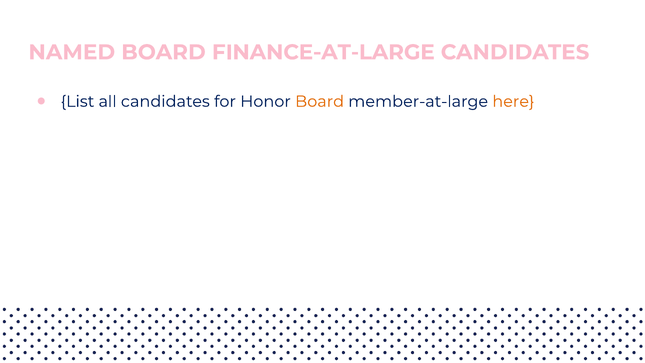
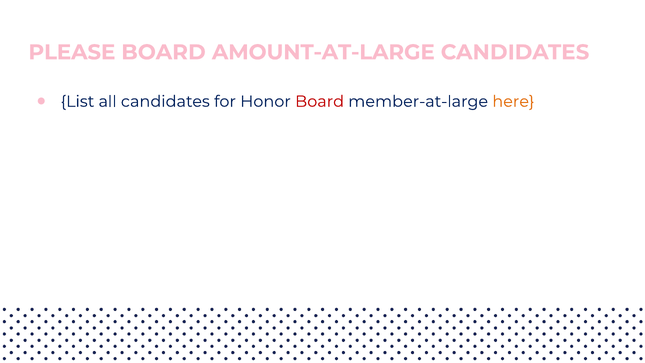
NAMED: NAMED -> PLEASE
FINANCE-AT-LARGE: FINANCE-AT-LARGE -> AMOUNT-AT-LARGE
Board at (320, 101) colour: orange -> red
